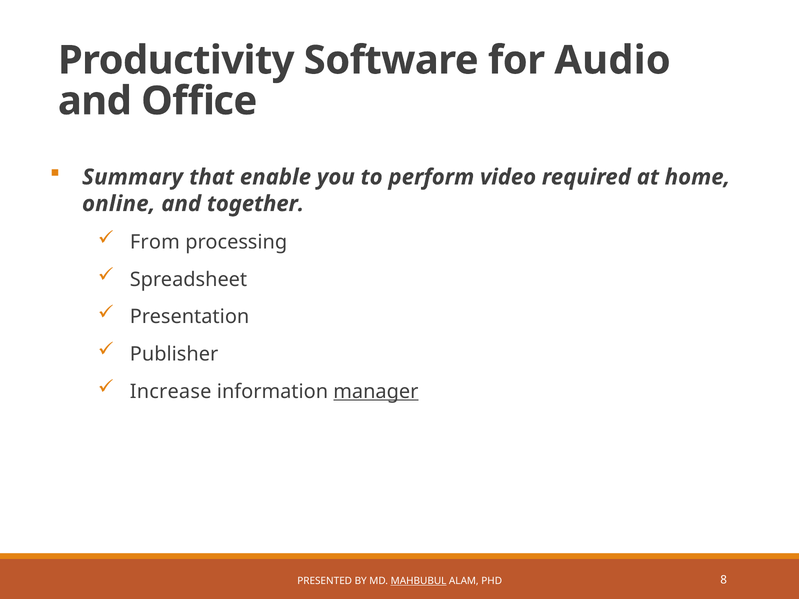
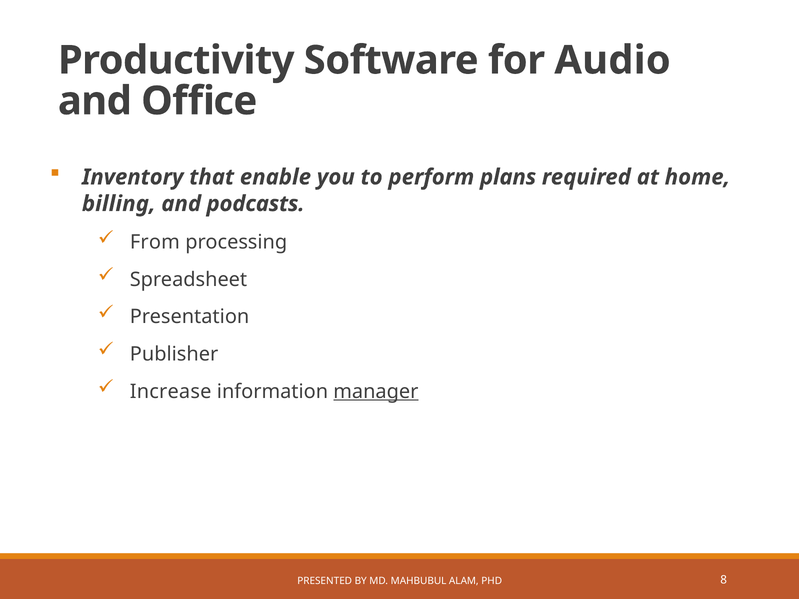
Summary: Summary -> Inventory
video: video -> plans
online: online -> billing
together: together -> podcasts
MAHBUBUL underline: present -> none
